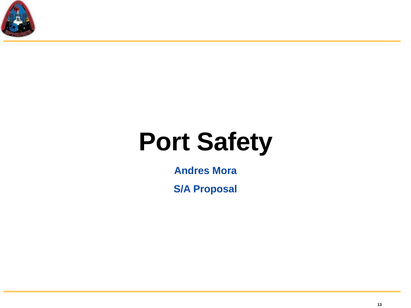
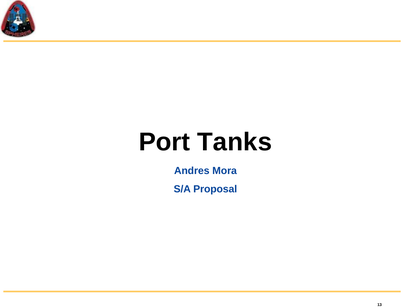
Safety: Safety -> Tanks
